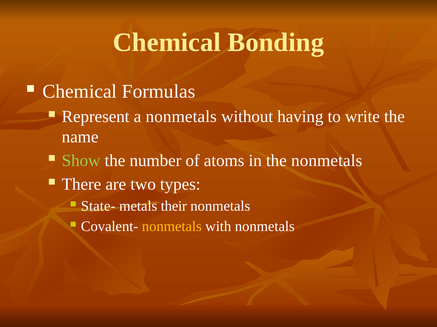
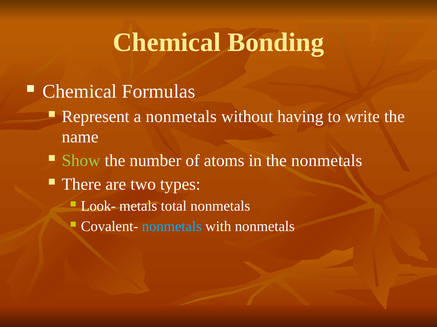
State-: State- -> Look-
their: their -> total
nonmetals at (172, 227) colour: yellow -> light blue
